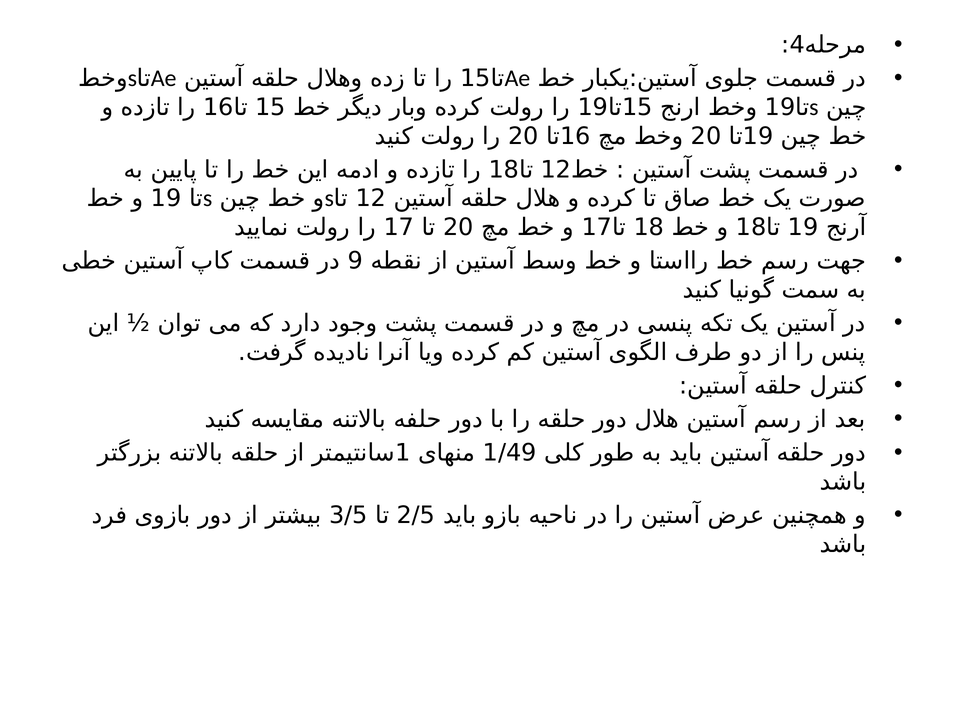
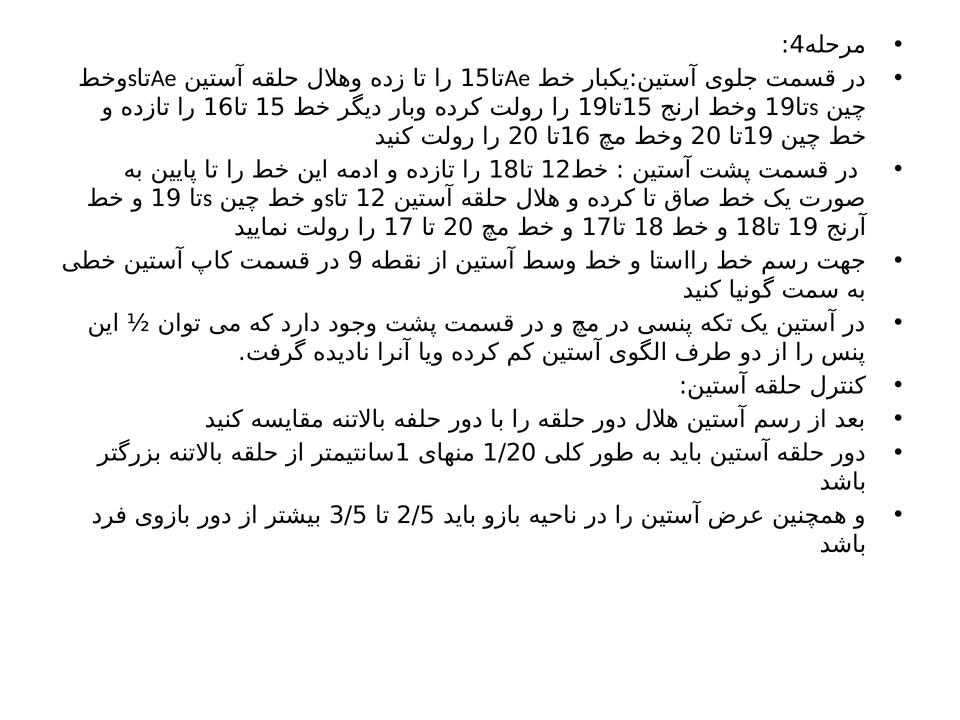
1/49: 1/49 -> 1/20
